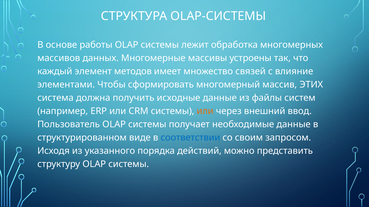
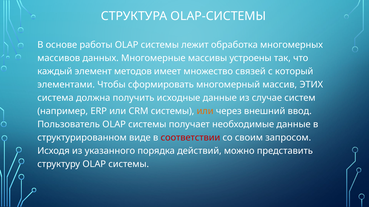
влияние: влияние -> который
файлы: файлы -> случае
соответствии colour: blue -> red
